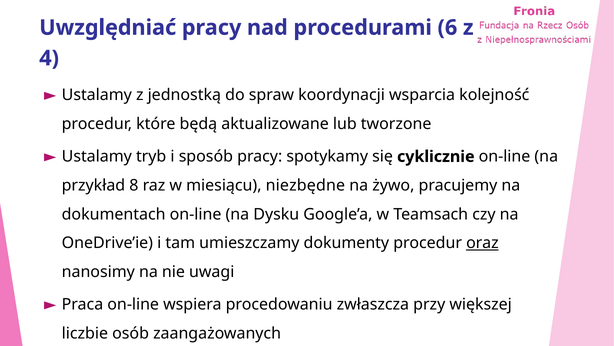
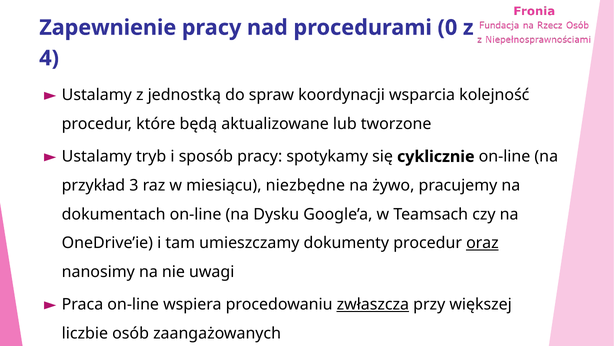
Uwzględniać: Uwzględniać -> Zapewnienie
6: 6 -> 0
8: 8 -> 3
zwłaszcza underline: none -> present
